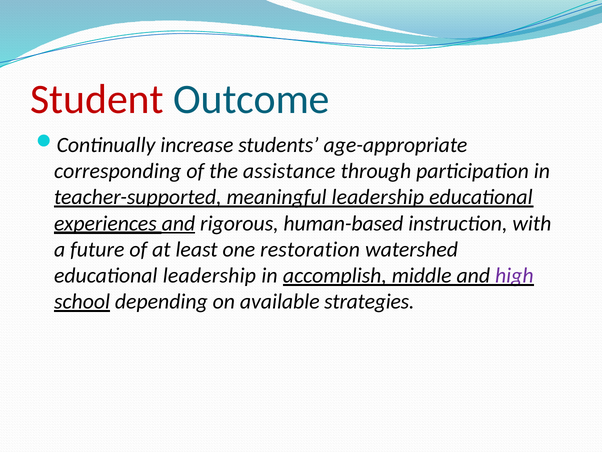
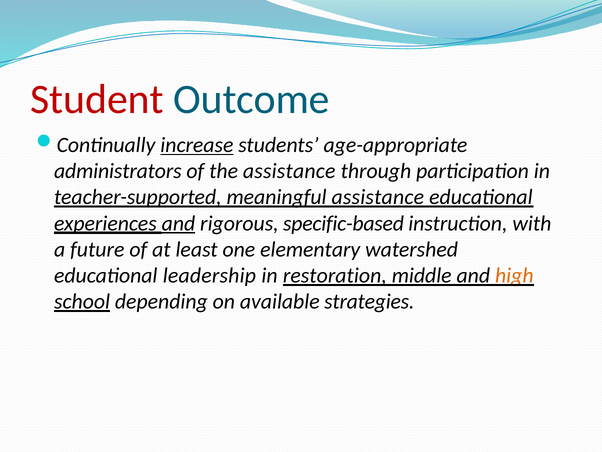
increase underline: none -> present
corresponding: corresponding -> administrators
meaningful leadership: leadership -> assistance
human-based: human-based -> specific-based
restoration: restoration -> elementary
accomplish: accomplish -> restoration
high colour: purple -> orange
